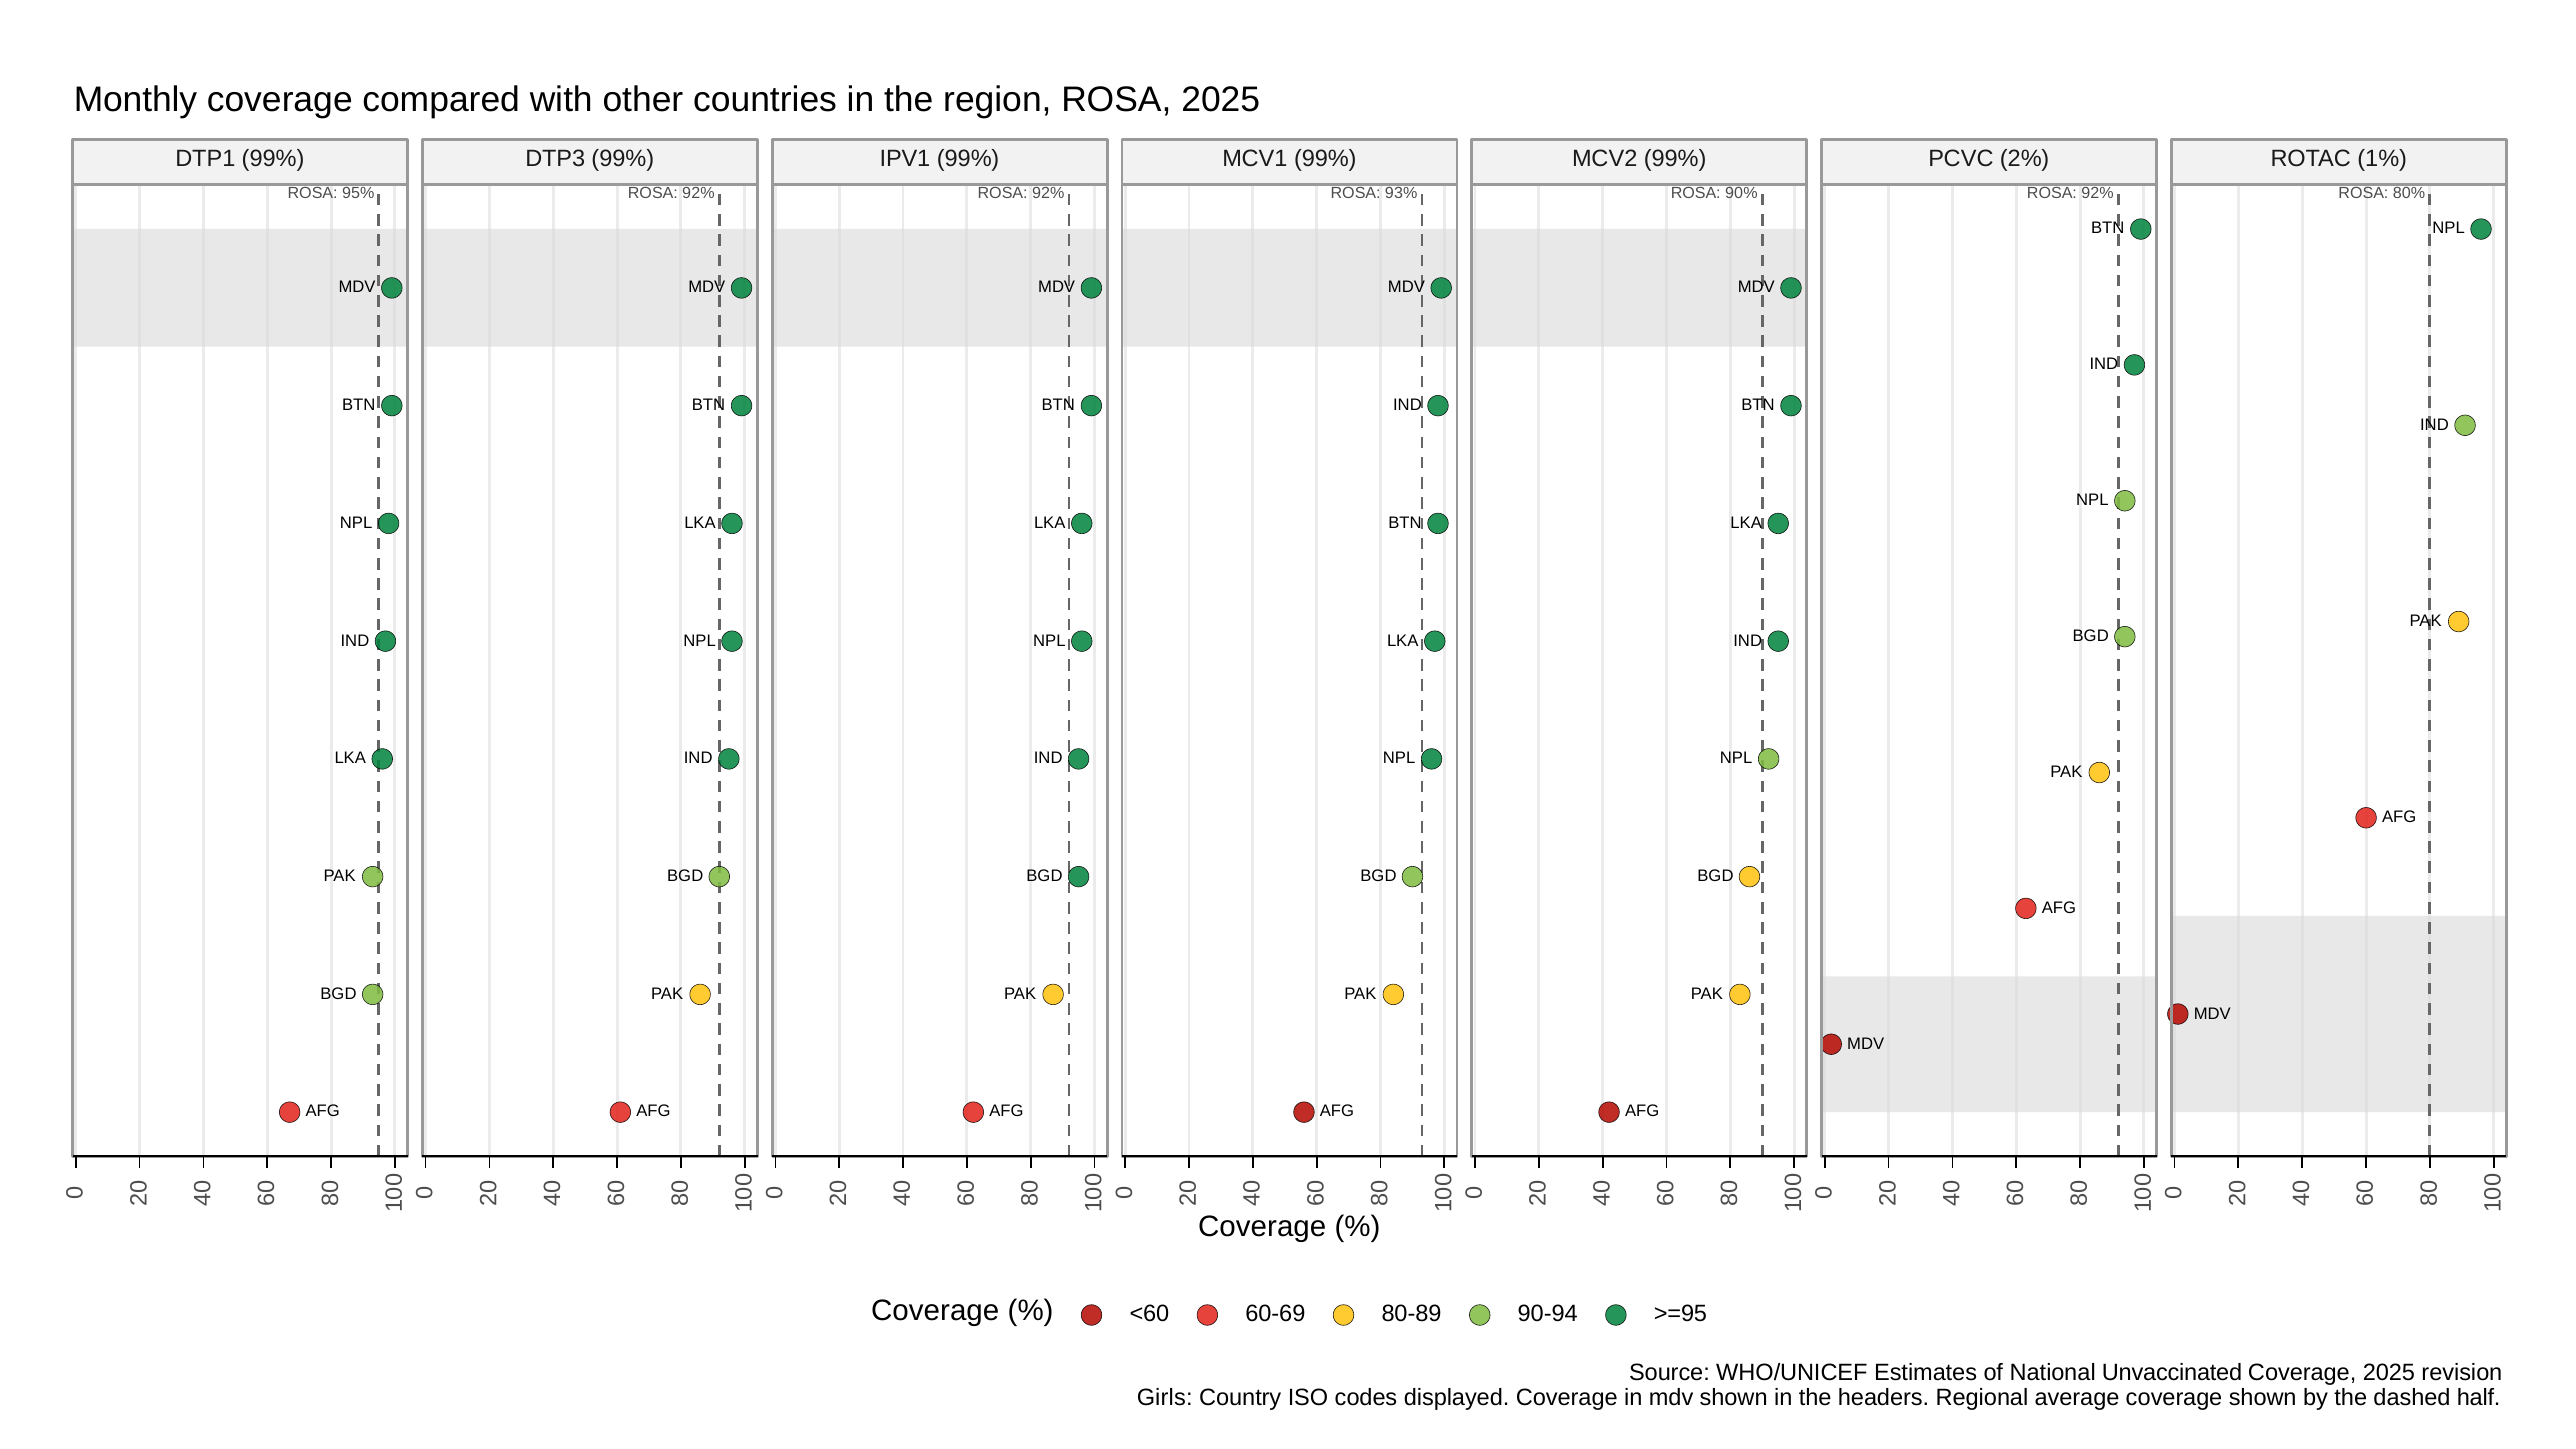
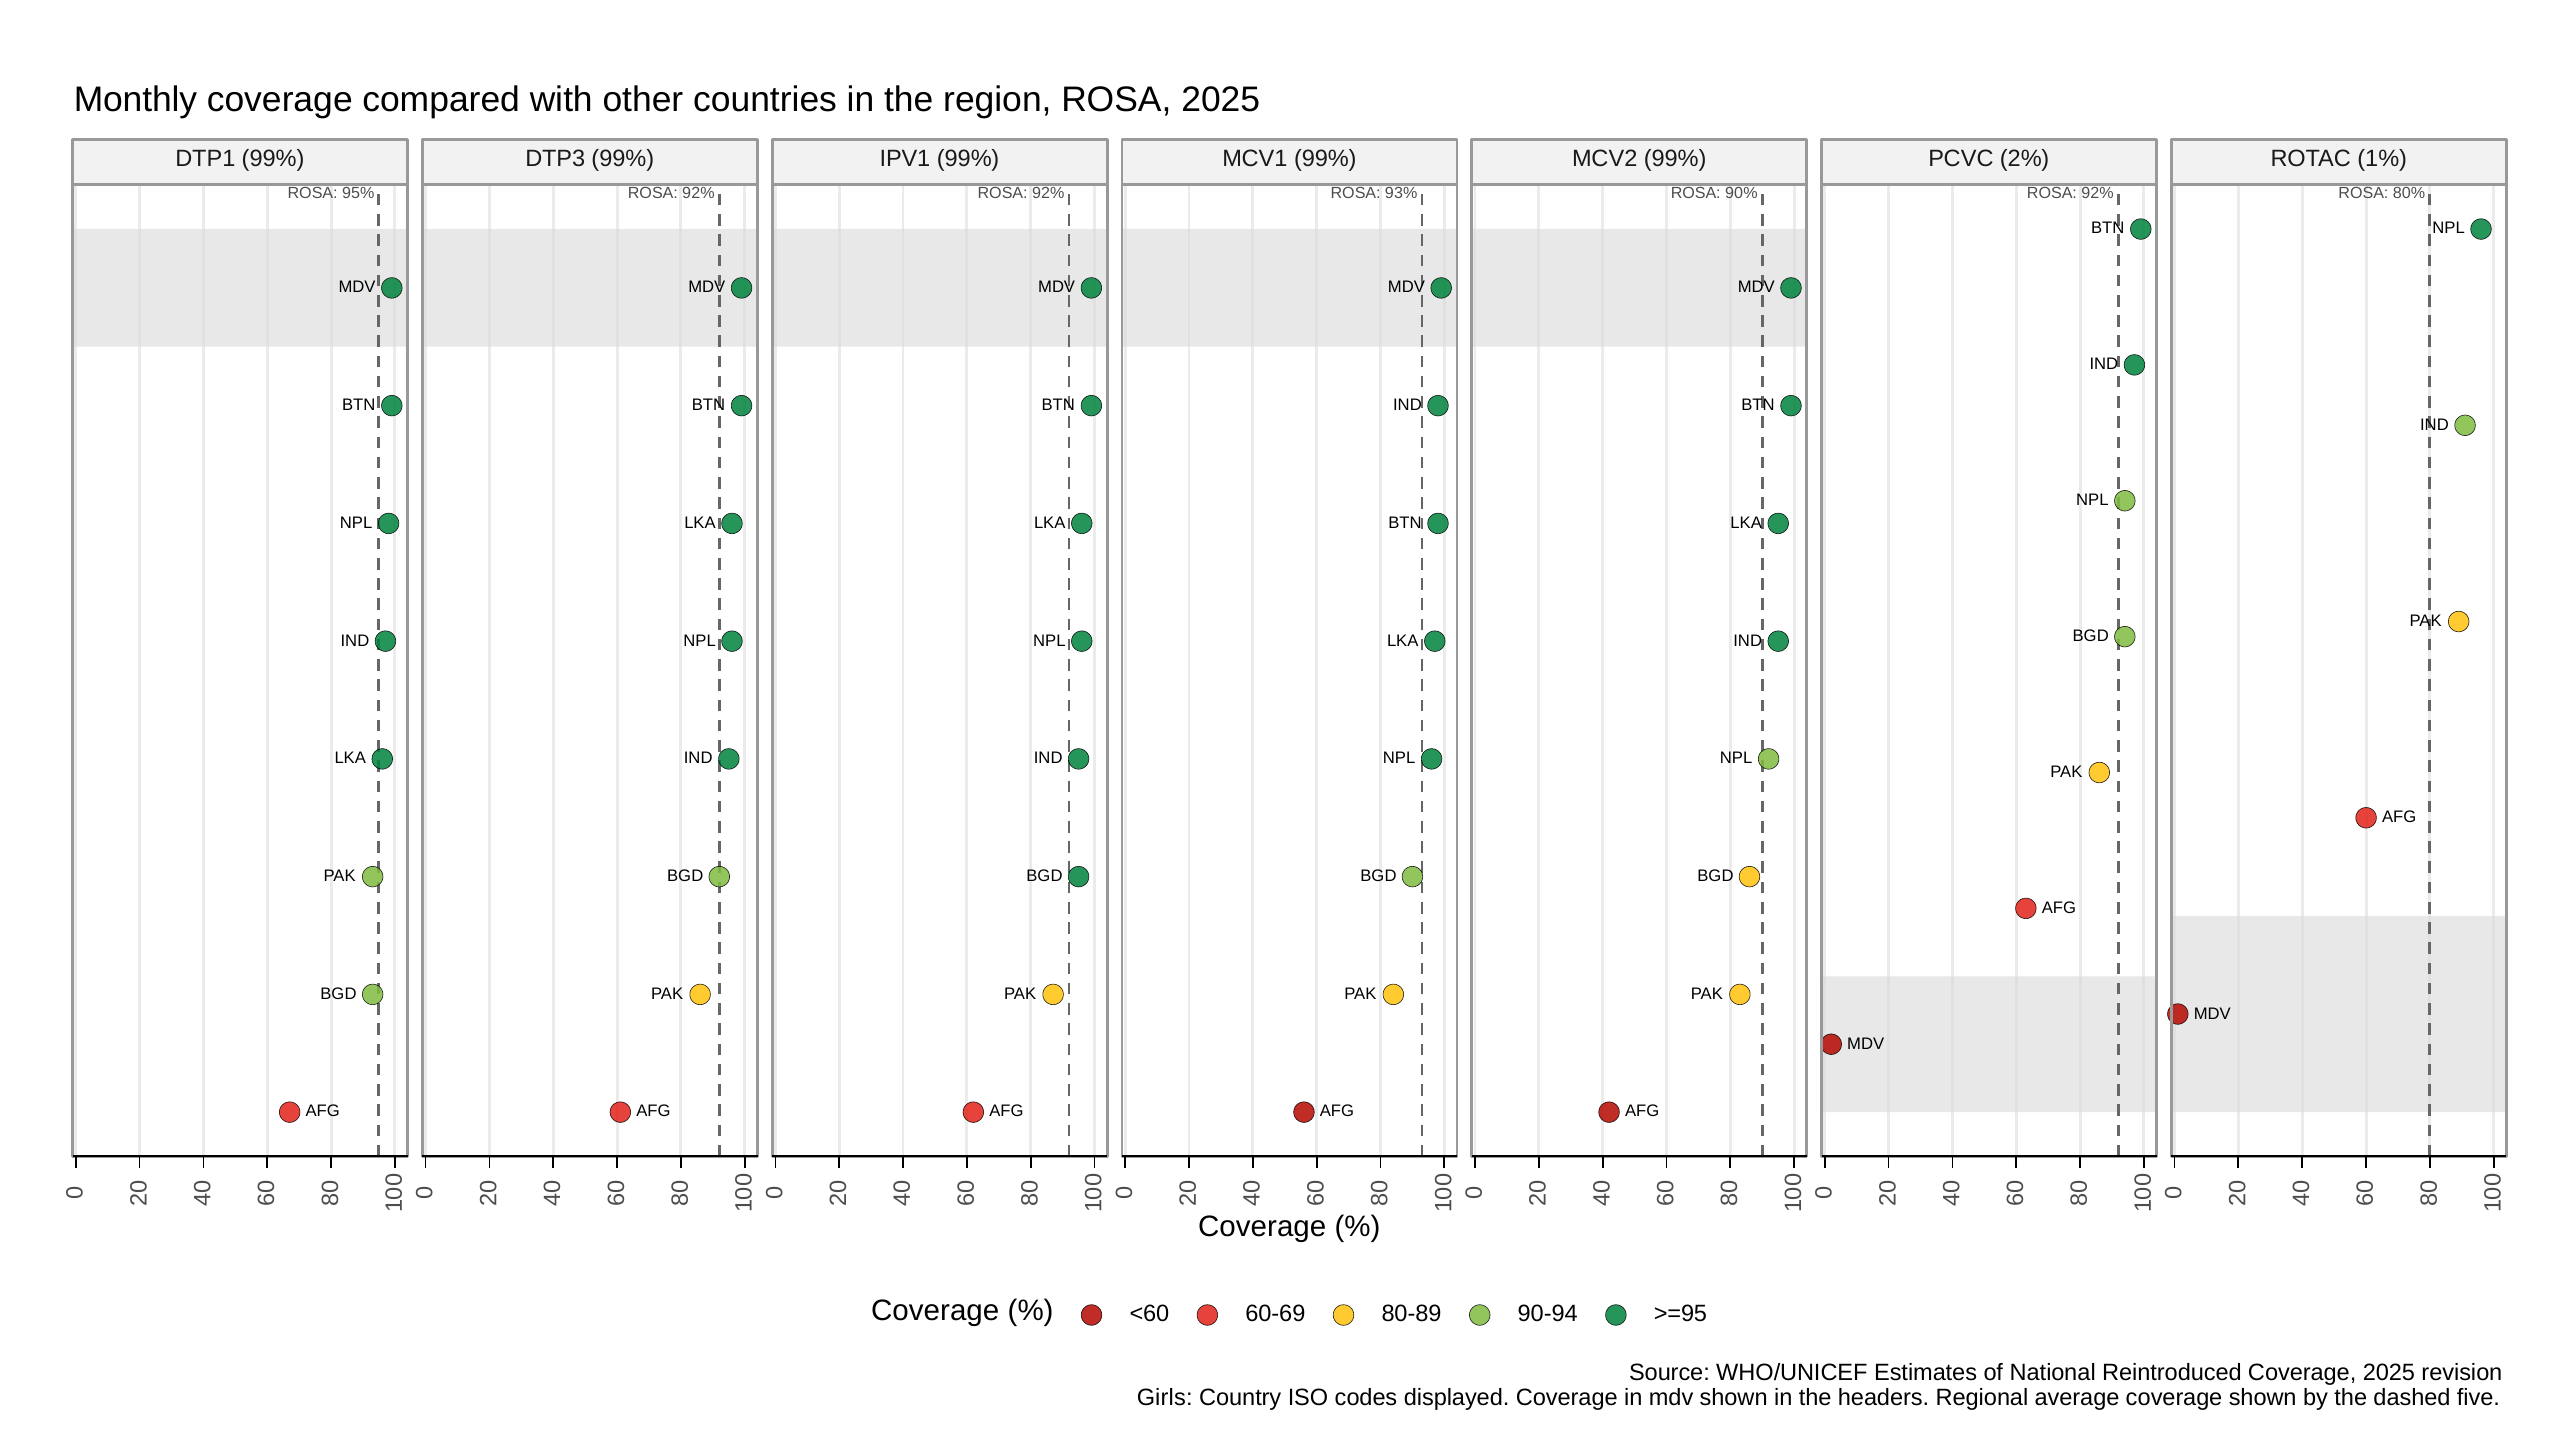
Unvaccinated: Unvaccinated -> Reintroduced
half: half -> five
